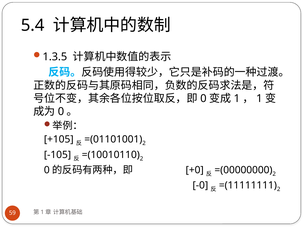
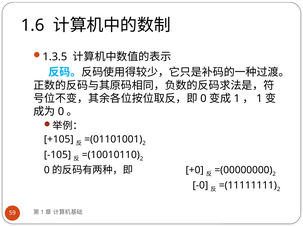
5.4: 5.4 -> 1.6
